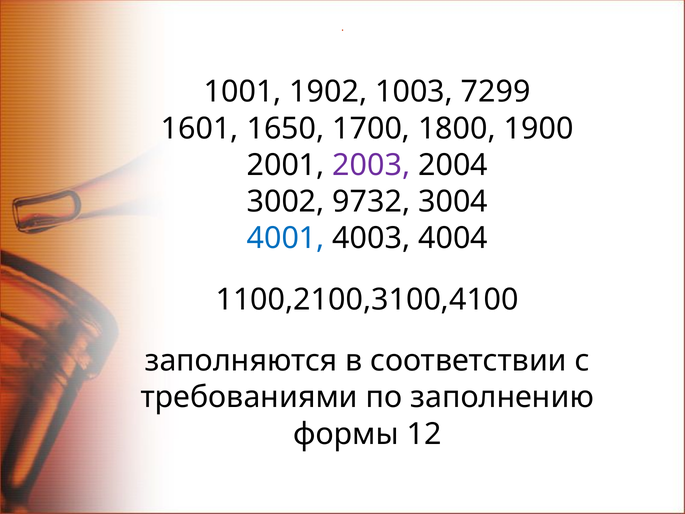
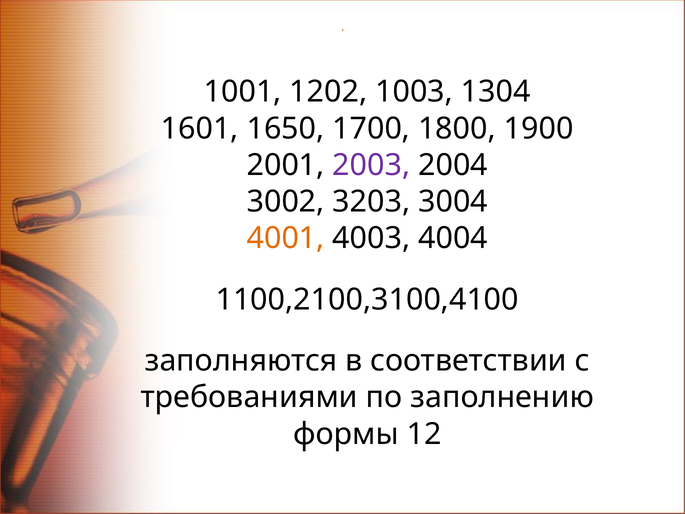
1902: 1902 -> 1202
7299: 7299 -> 1304
9732: 9732 -> 3203
4001 colour: blue -> orange
